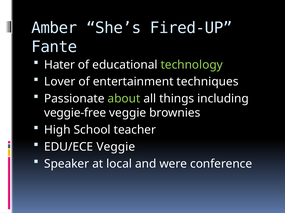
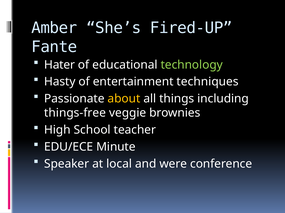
Lover: Lover -> Hasty
about colour: light green -> yellow
veggie-free: veggie-free -> things-free
EDU/ECE Veggie: Veggie -> Minute
